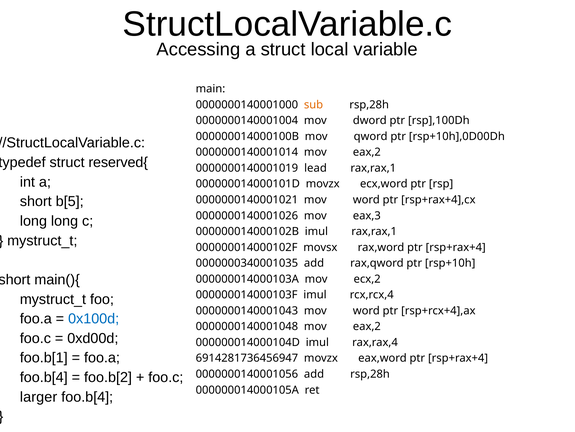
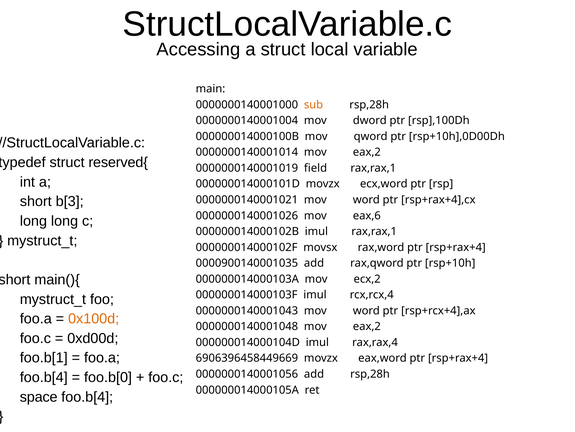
lead: lead -> field
b[5: b[5 -> b[3
eax,3: eax,3 -> eax,6
0000000340001035: 0000000340001035 -> 0000900140001035
0x100d colour: blue -> orange
6914281736456947: 6914281736456947 -> 6906396458449669
foo.b[2: foo.b[2 -> foo.b[0
larger: larger -> space
